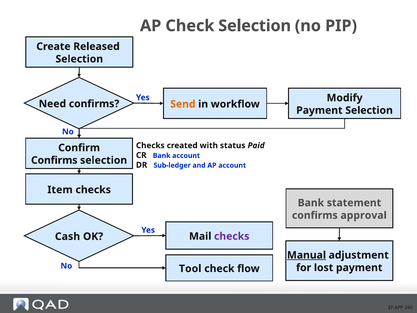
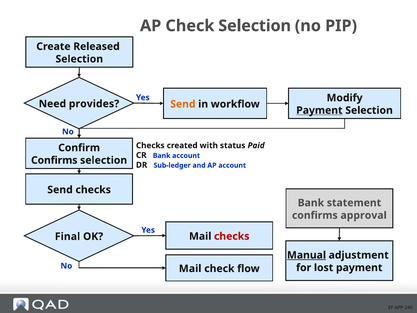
Need confirms: confirms -> provides
Payment at (319, 110) underline: none -> present
Item at (60, 190): Item -> Send
checks at (232, 236) colour: purple -> red
Cash: Cash -> Final
Tool at (190, 268): Tool -> Mail
